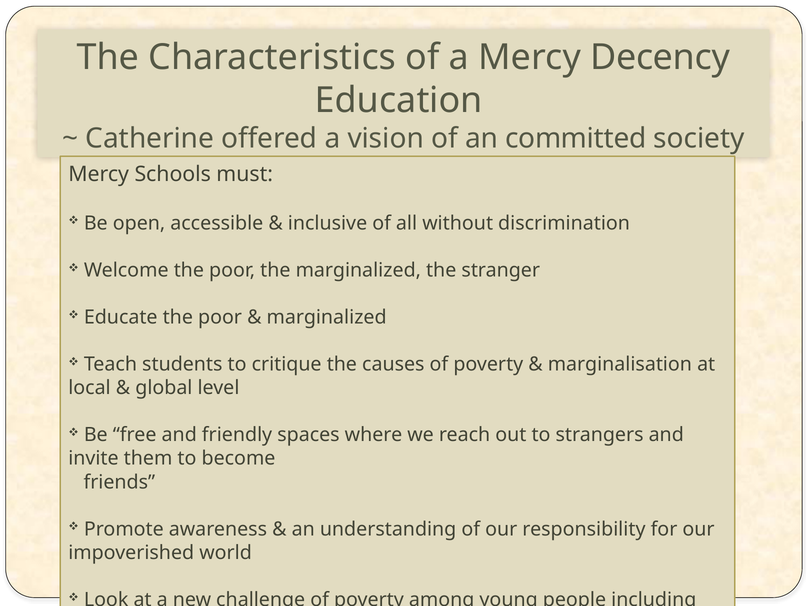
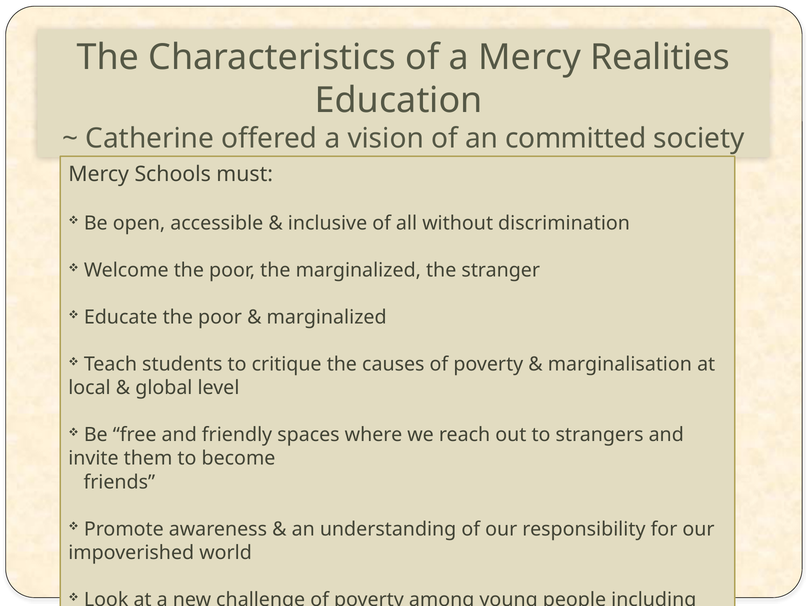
Decency: Decency -> Realities
